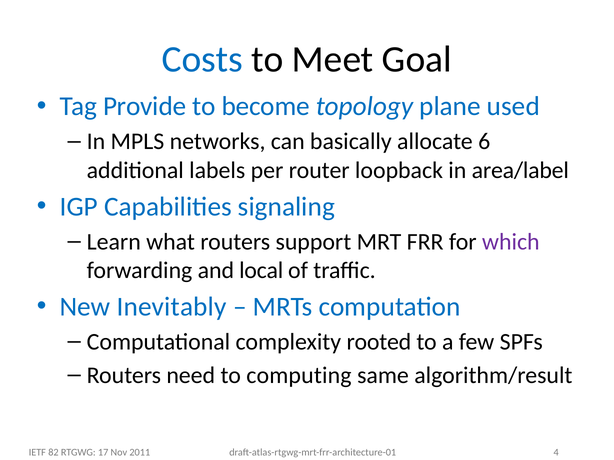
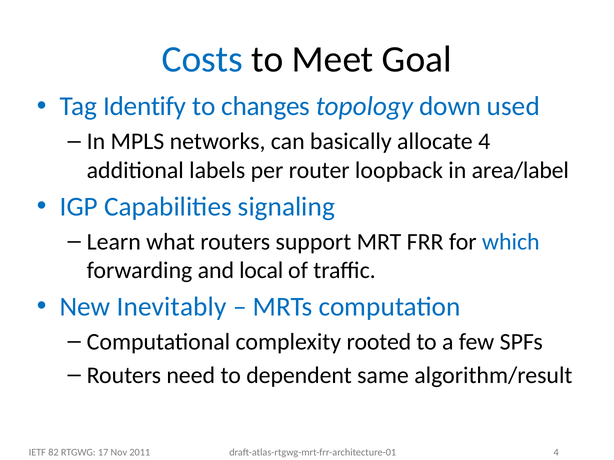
Provide: Provide -> Identify
become: become -> changes
plane: plane -> down
allocate 6: 6 -> 4
which colour: purple -> blue
computing: computing -> dependent
